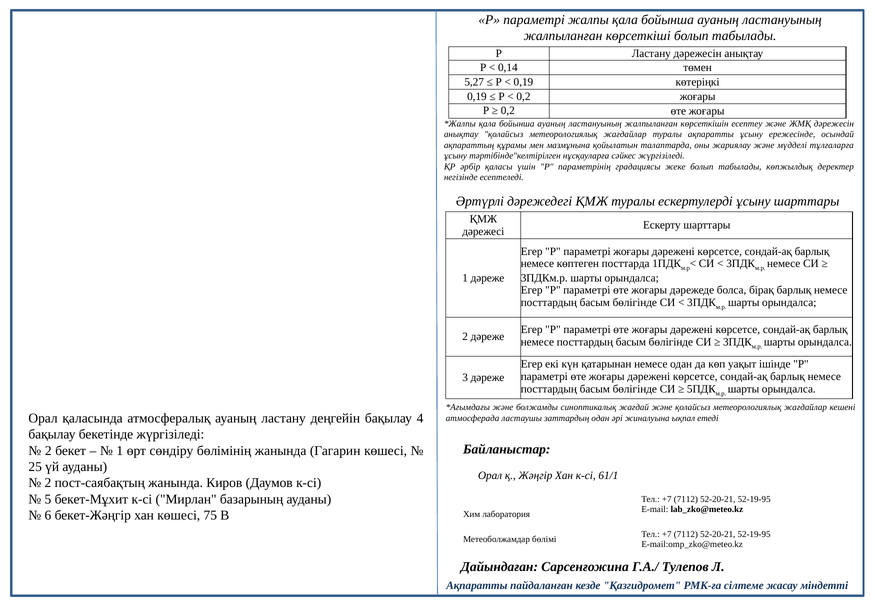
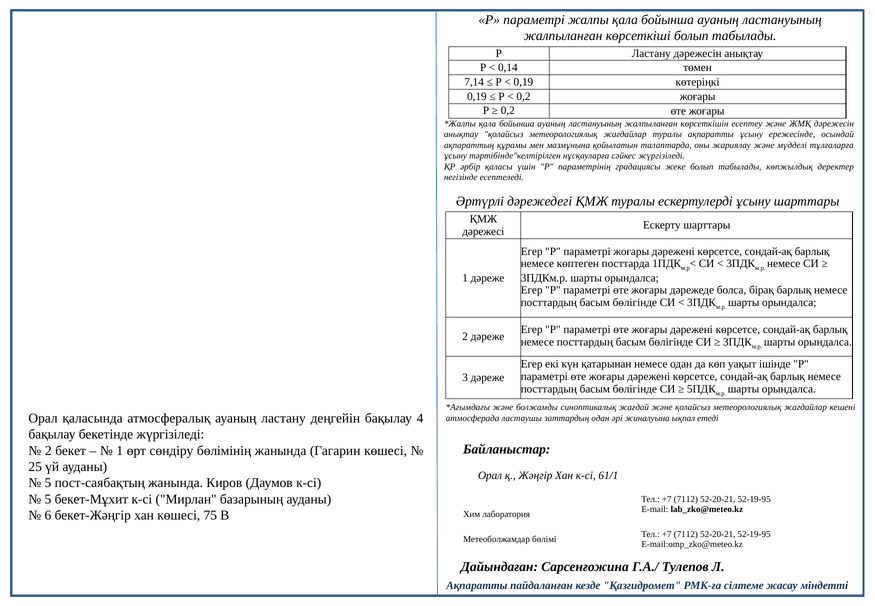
5,27: 5,27 -> 7,14
2 at (48, 483): 2 -> 5
